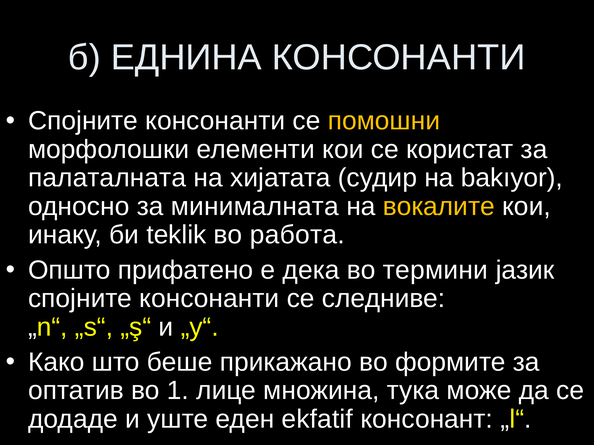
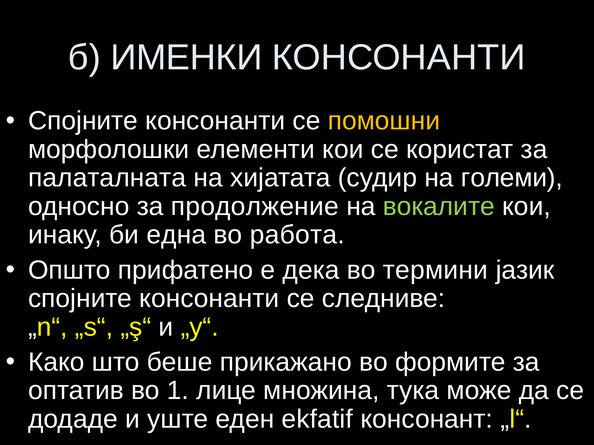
ЕДНИНА: ЕДНИНА -> ИМЕНКИ
bakıyor: bakıyor -> големи
минималната: минималната -> продолжение
вокалите colour: yellow -> light green
teklik: teklik -> една
